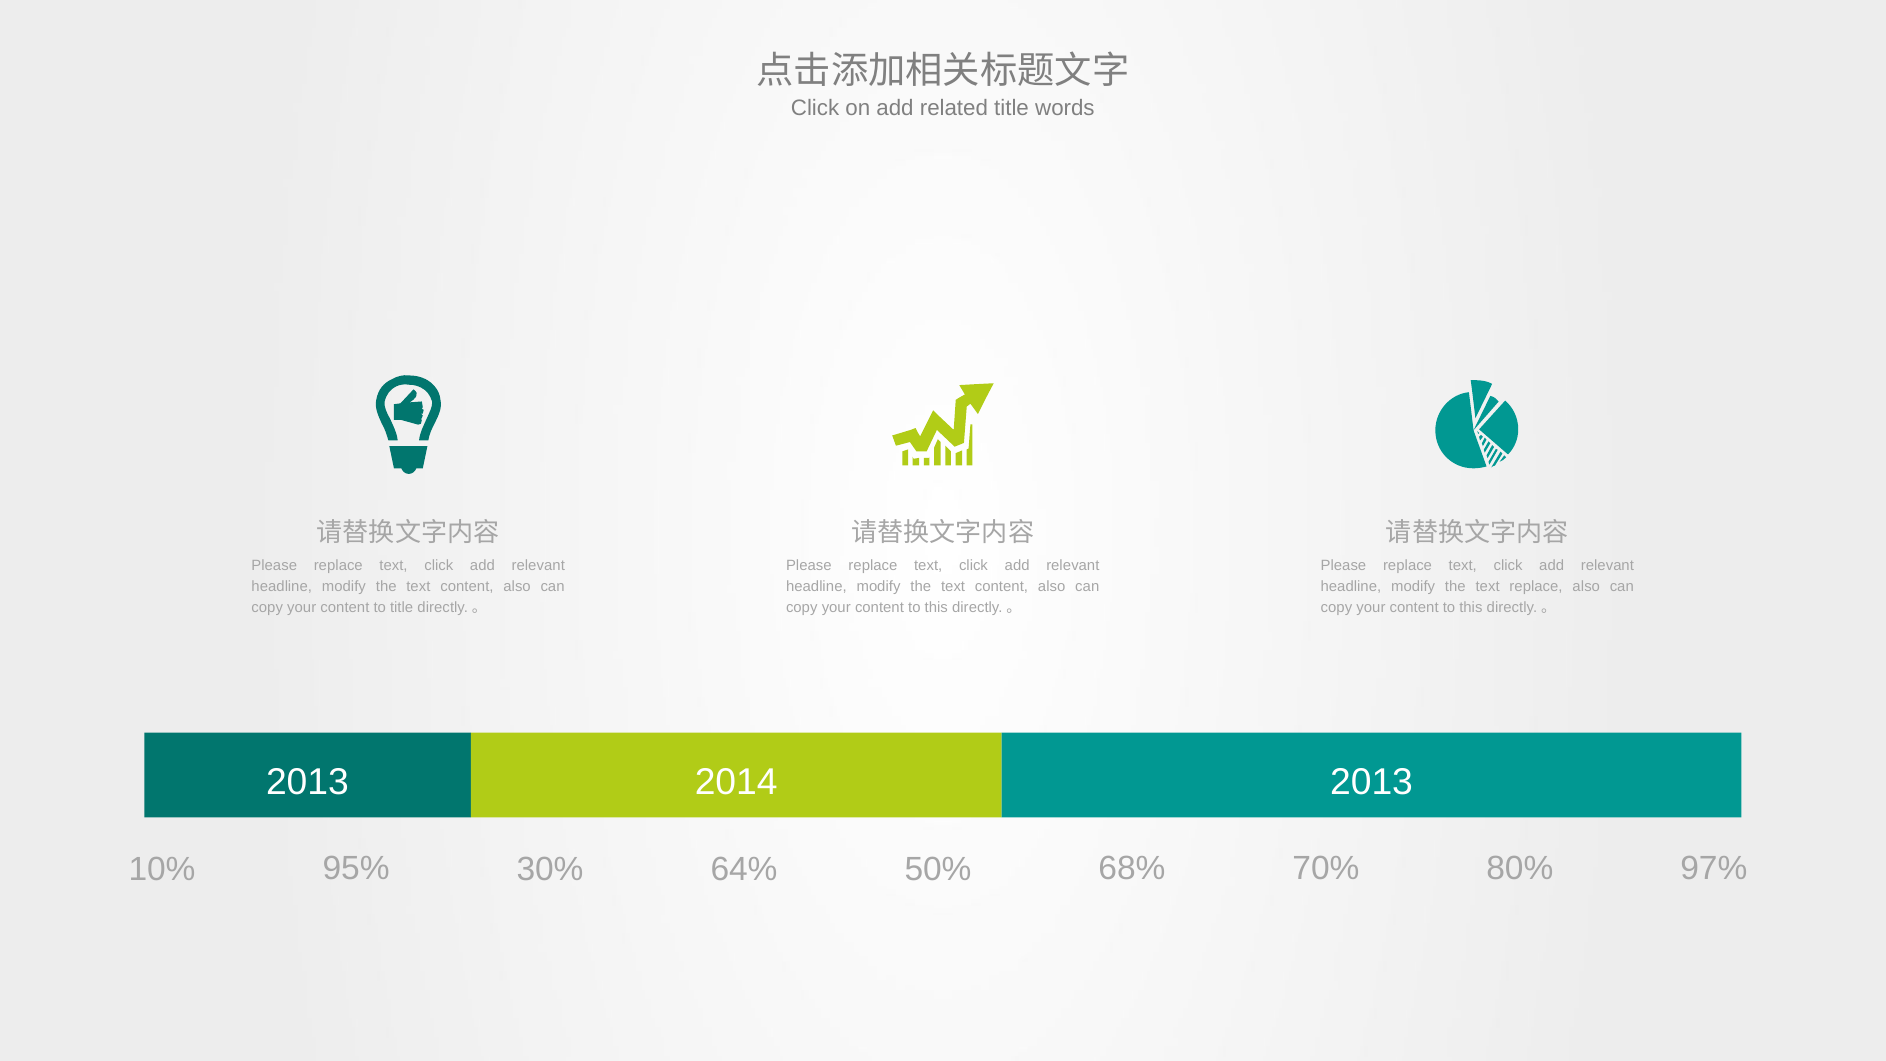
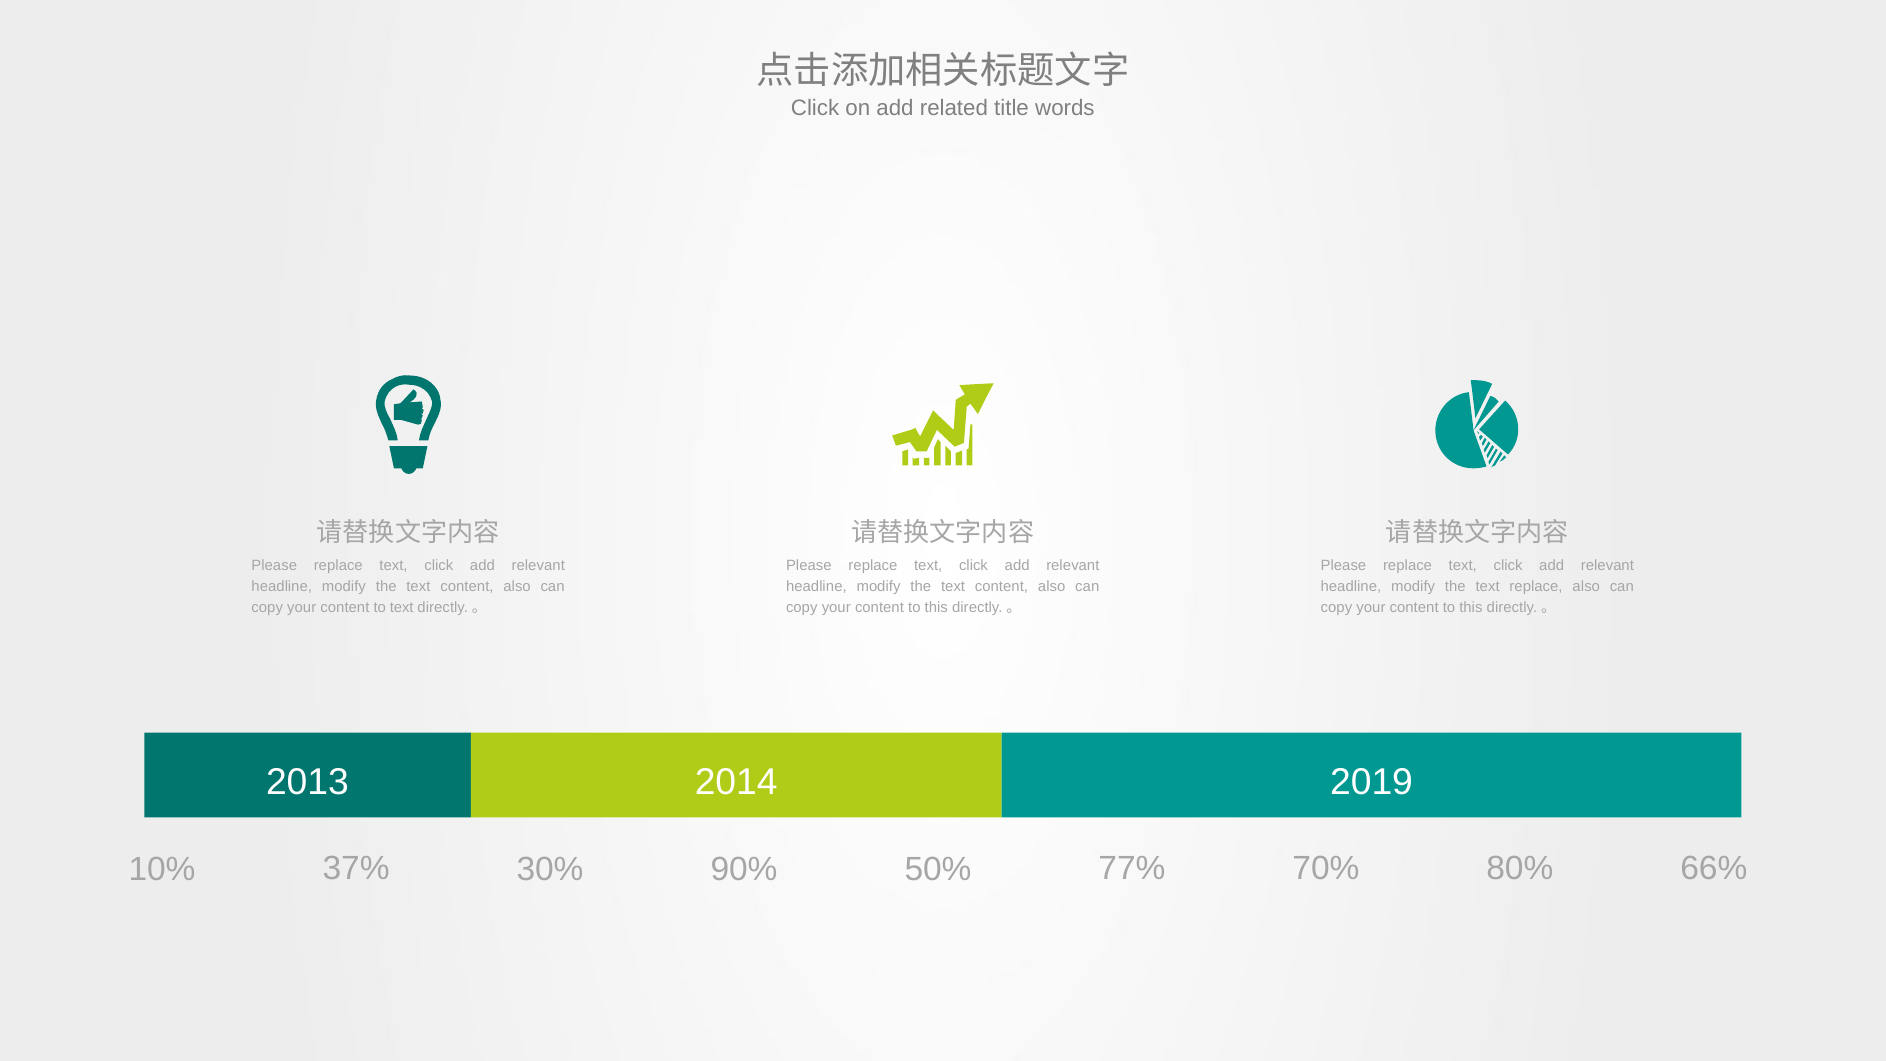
to title: title -> text
2014 2013: 2013 -> 2019
95%: 95% -> 37%
64%: 64% -> 90%
68%: 68% -> 77%
97%: 97% -> 66%
